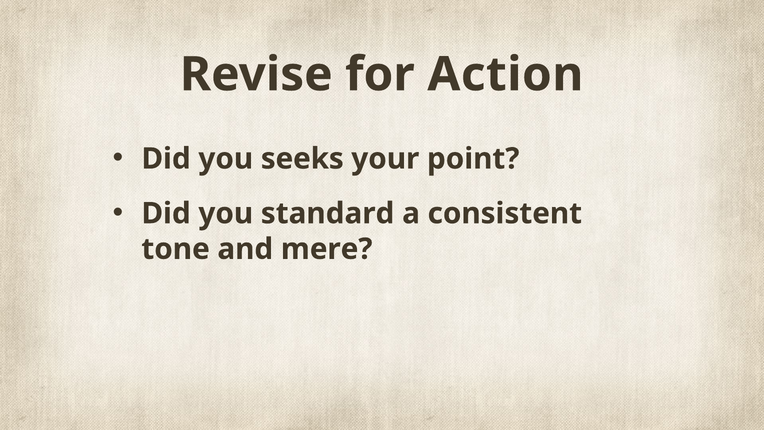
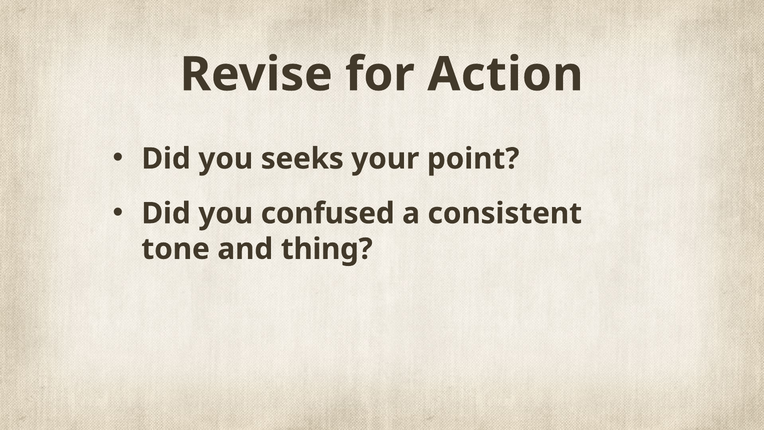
standard: standard -> confused
mere: mere -> thing
